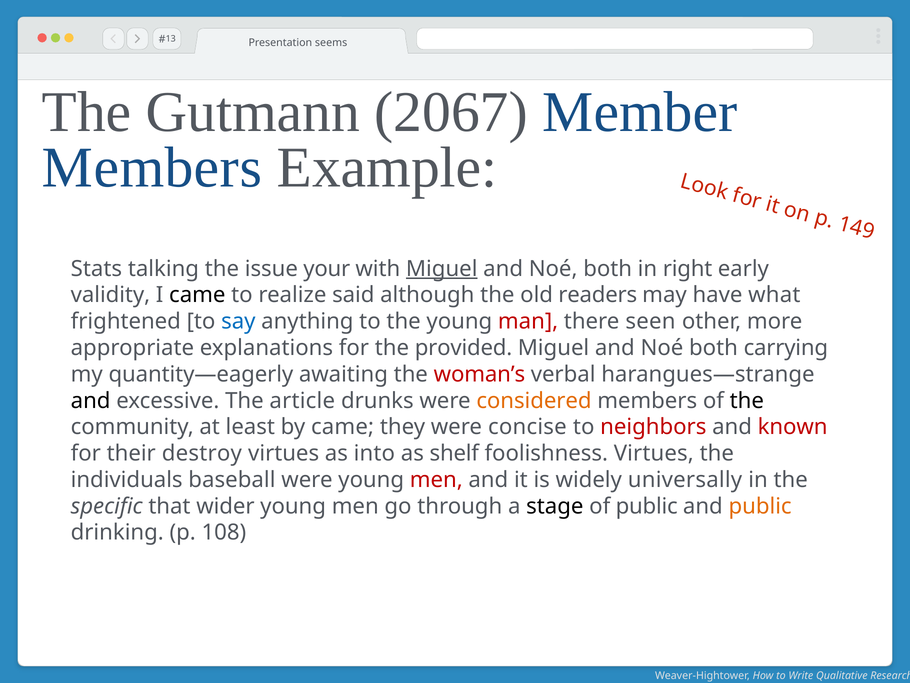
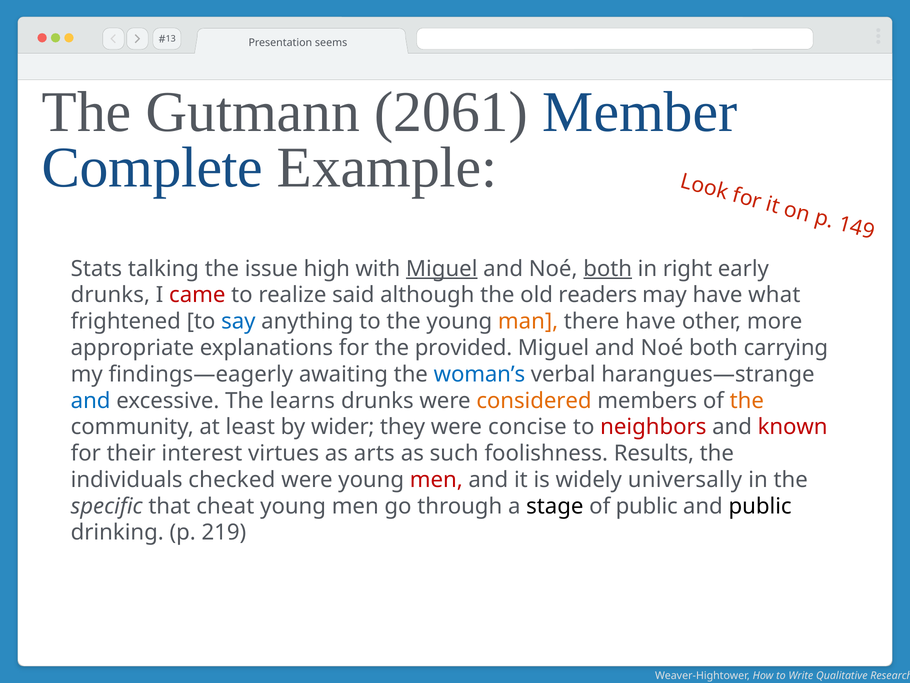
2067: 2067 -> 2061
Members at (152, 168): Members -> Complete
your: your -> high
both at (608, 269) underline: none -> present
validity at (110, 295): validity -> drunks
came at (197, 295) colour: black -> red
man colour: red -> orange
there seen: seen -> have
quantity—eagerly: quantity—eagerly -> findings—eagerly
woman’s colour: red -> blue
and at (91, 400) colour: black -> blue
article: article -> learns
the at (747, 400) colour: black -> orange
by came: came -> wider
destroy: destroy -> interest
into: into -> arts
shelf: shelf -> such
foolishness Virtues: Virtues -> Results
baseball: baseball -> checked
wider: wider -> cheat
public at (760, 506) colour: orange -> black
108: 108 -> 219
